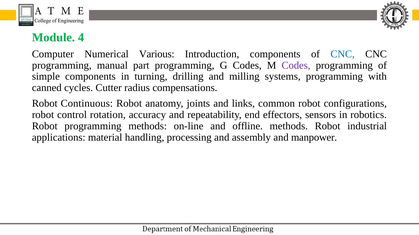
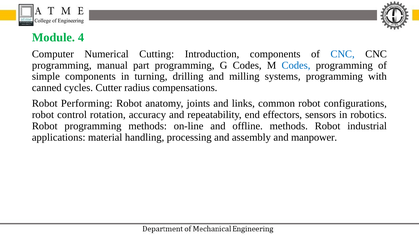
Various: Various -> Cutting
Codes at (296, 65) colour: purple -> blue
Continuous: Continuous -> Performing
